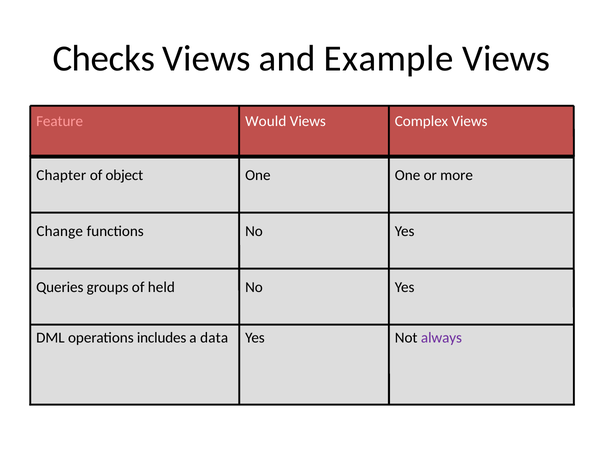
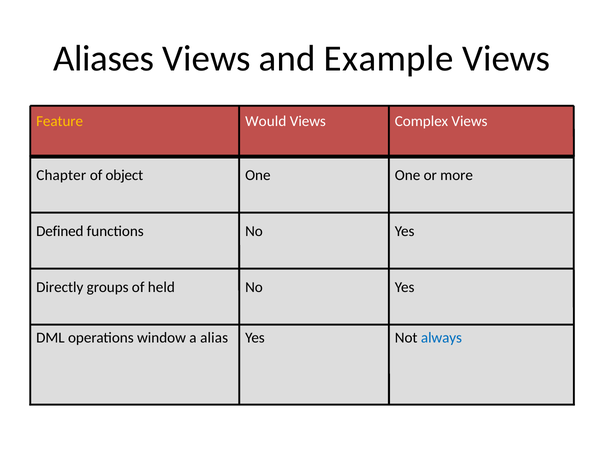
Checks: Checks -> Aliases
Feature colour: pink -> yellow
Change: Change -> Defined
Queries: Queries -> Directly
includes: includes -> window
data: data -> alias
always colour: purple -> blue
